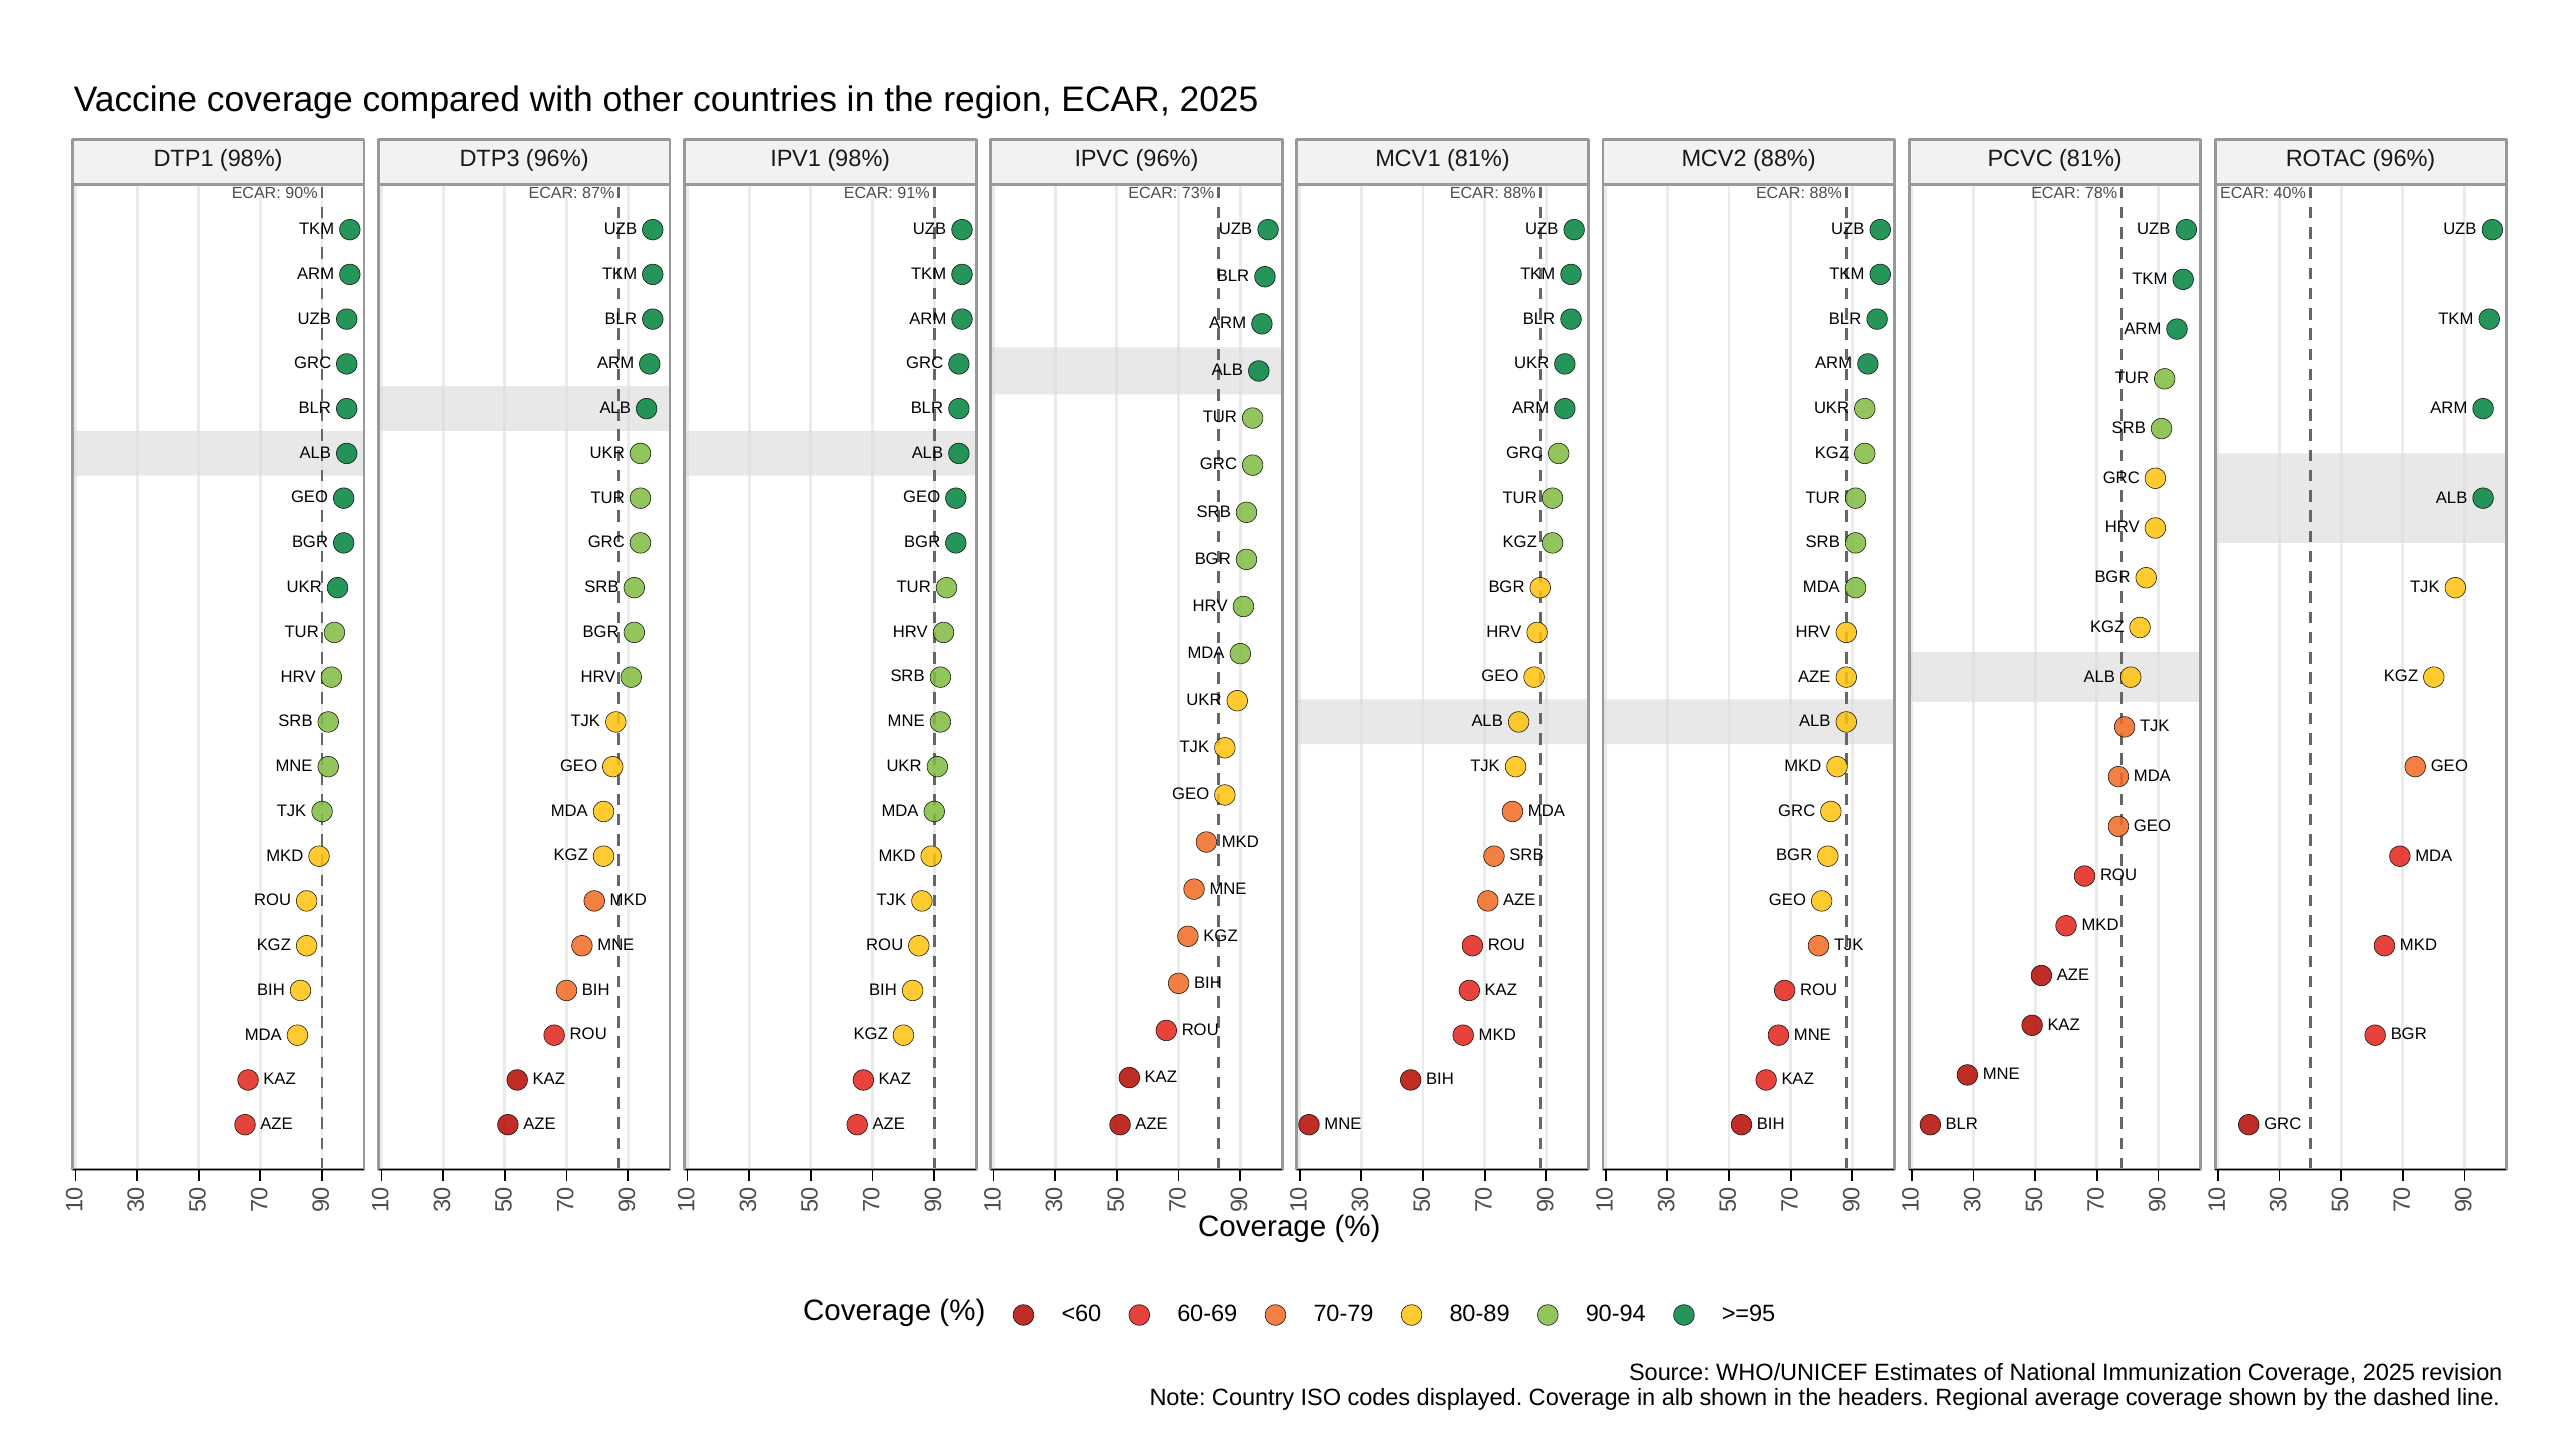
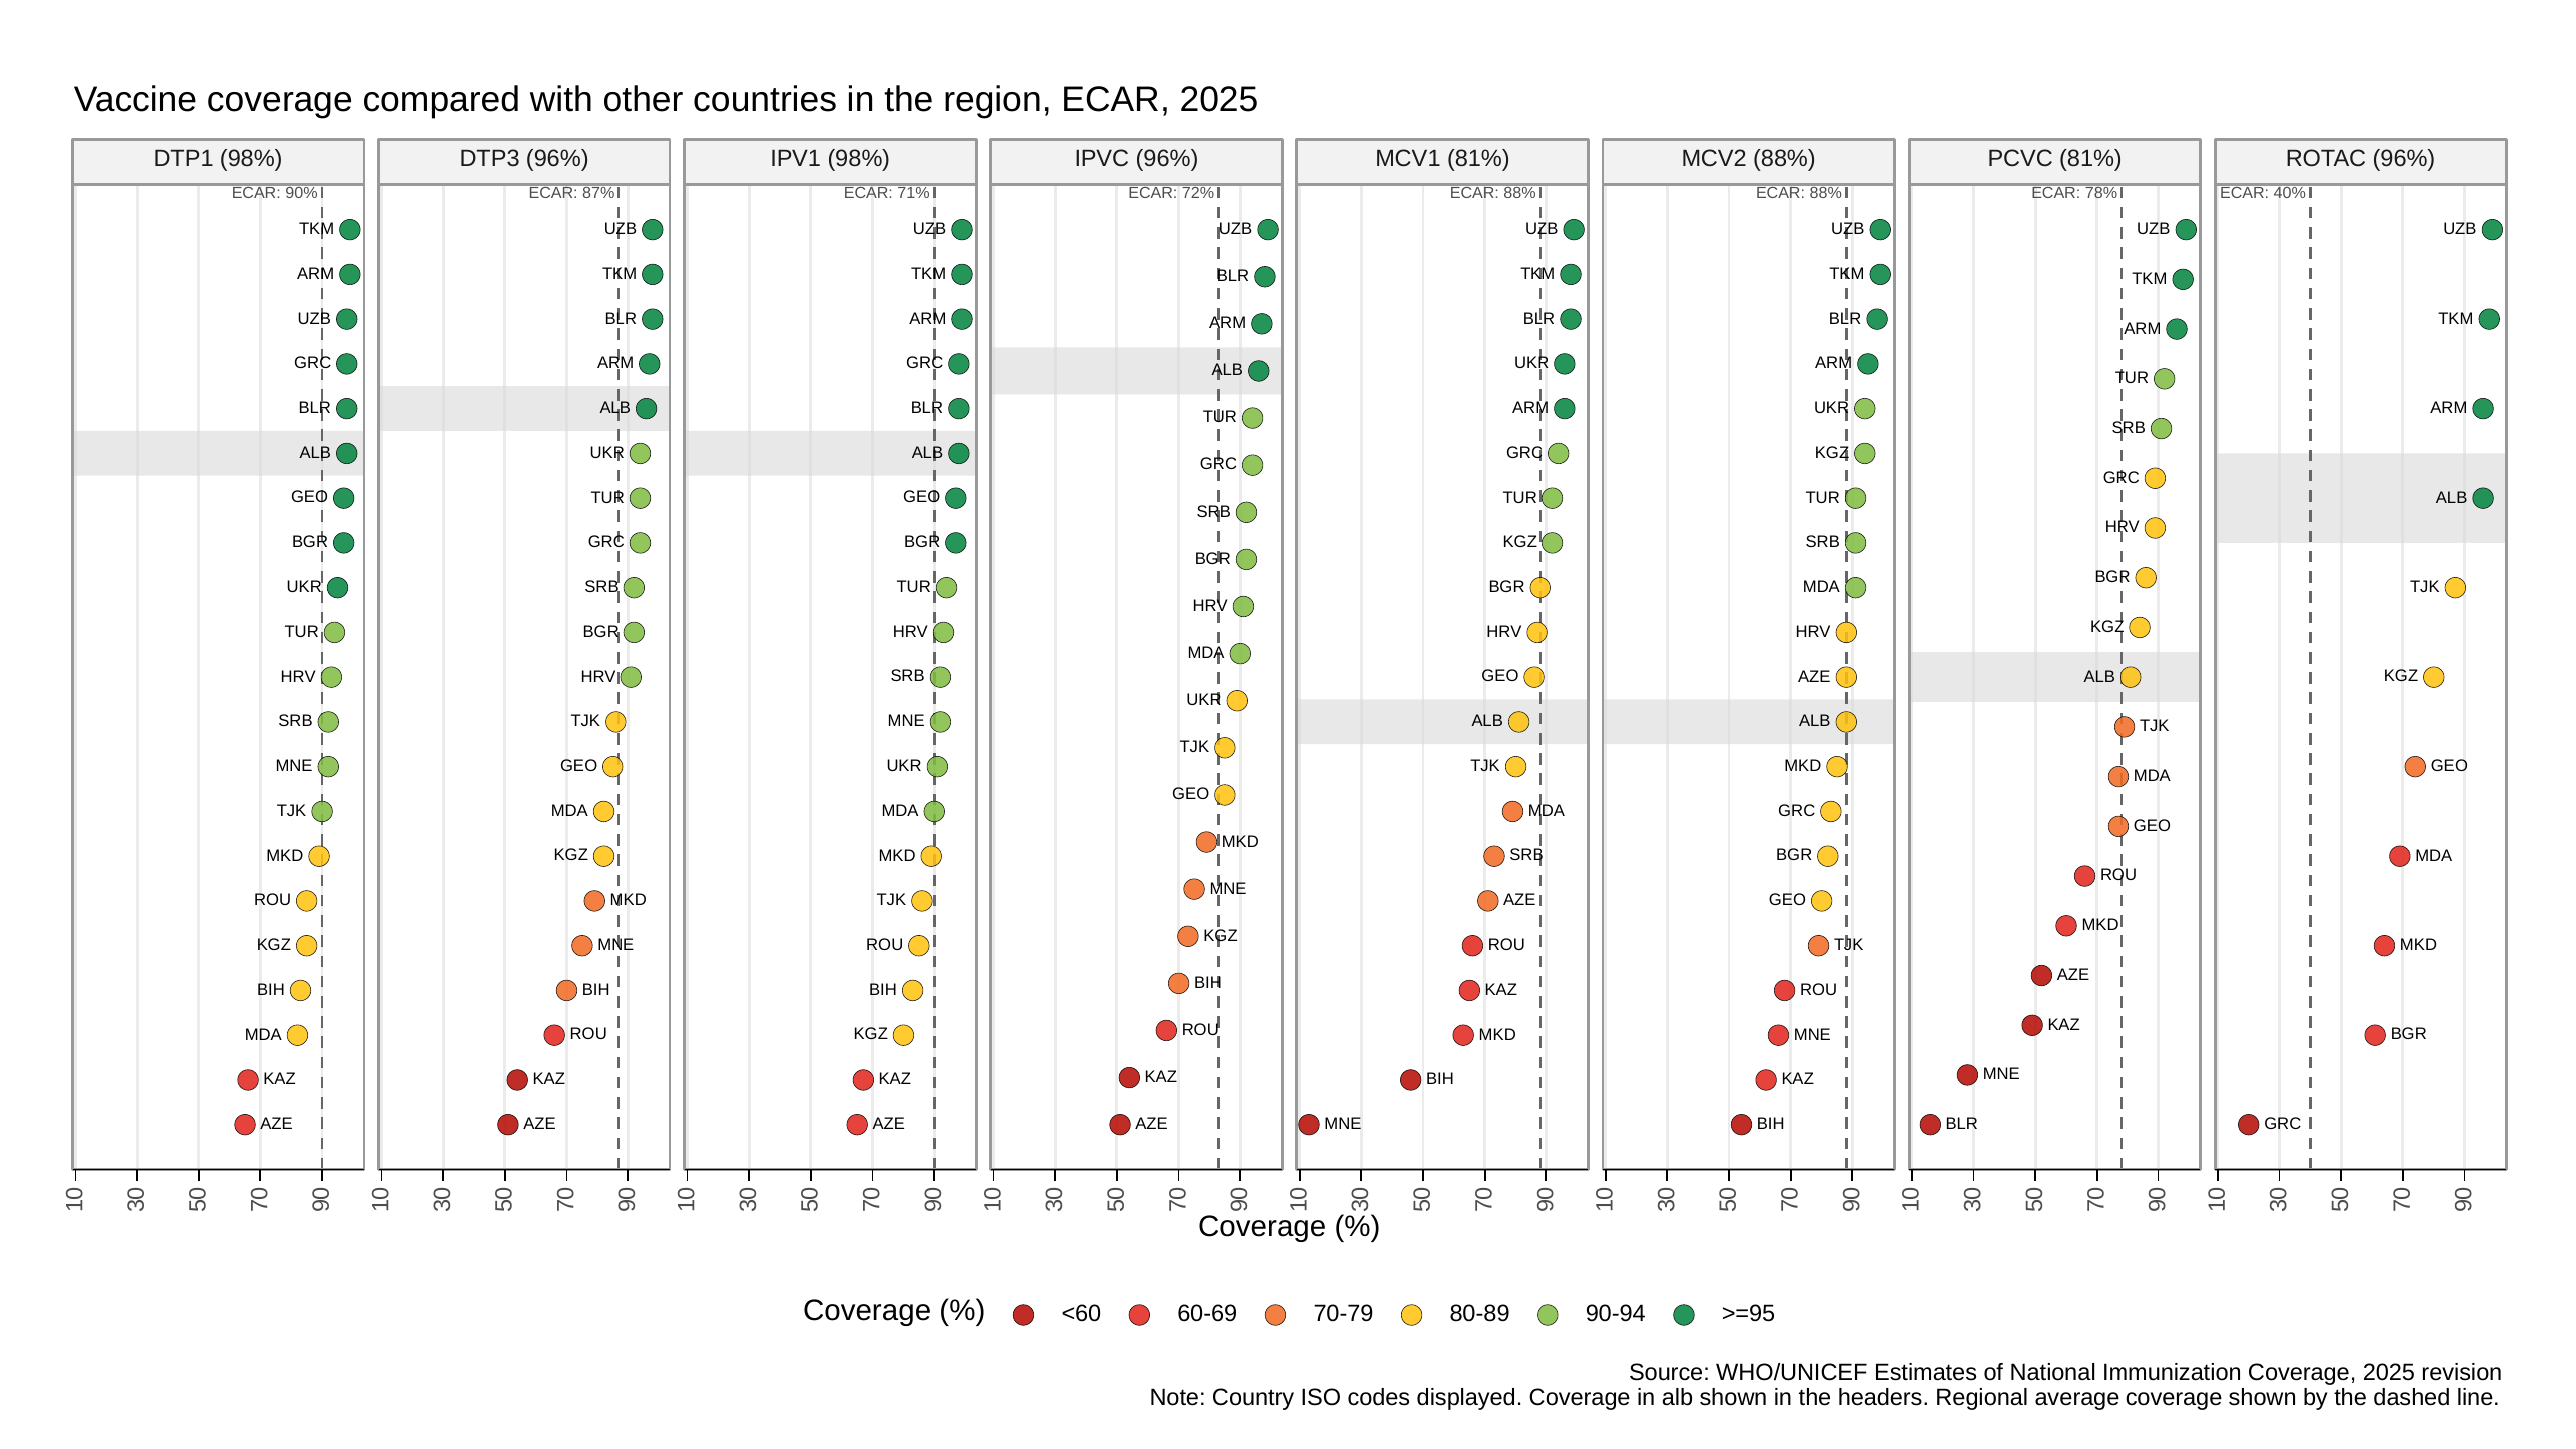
91%: 91% -> 71%
73%: 73% -> 72%
